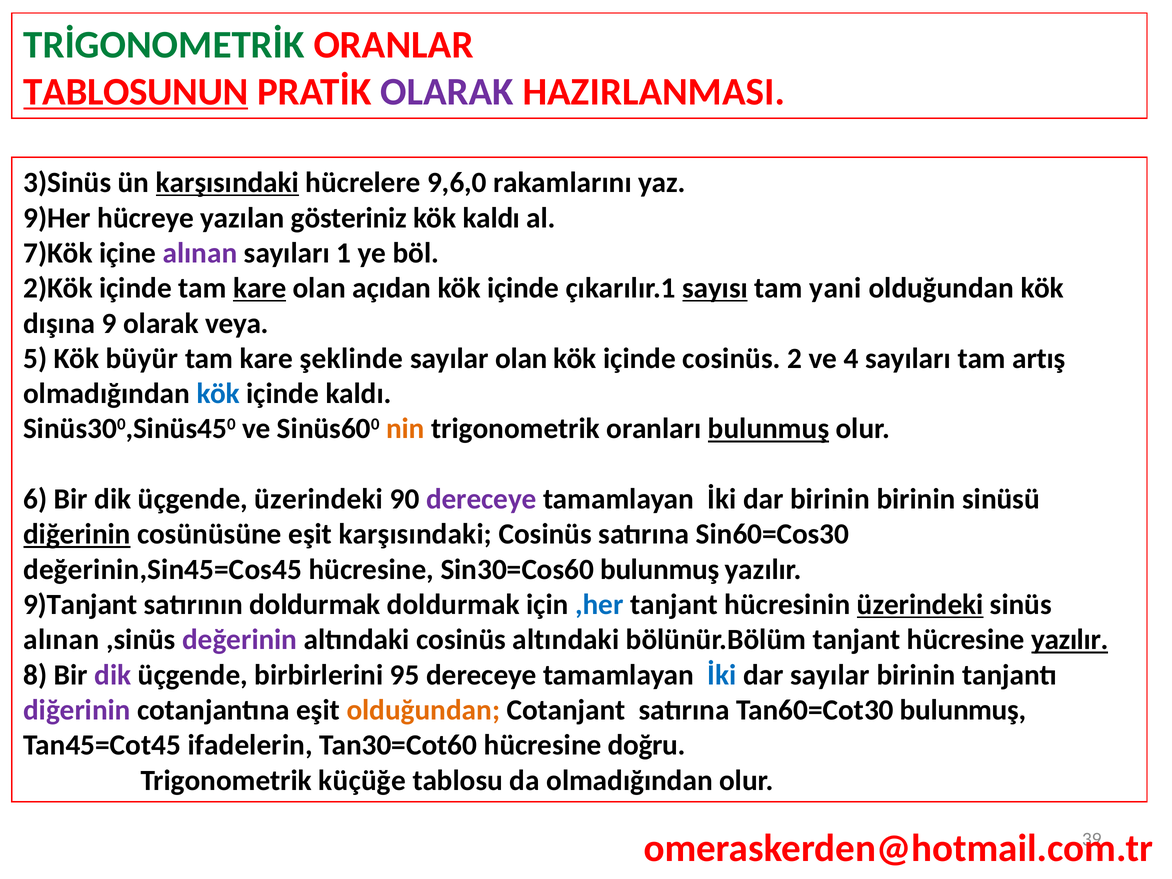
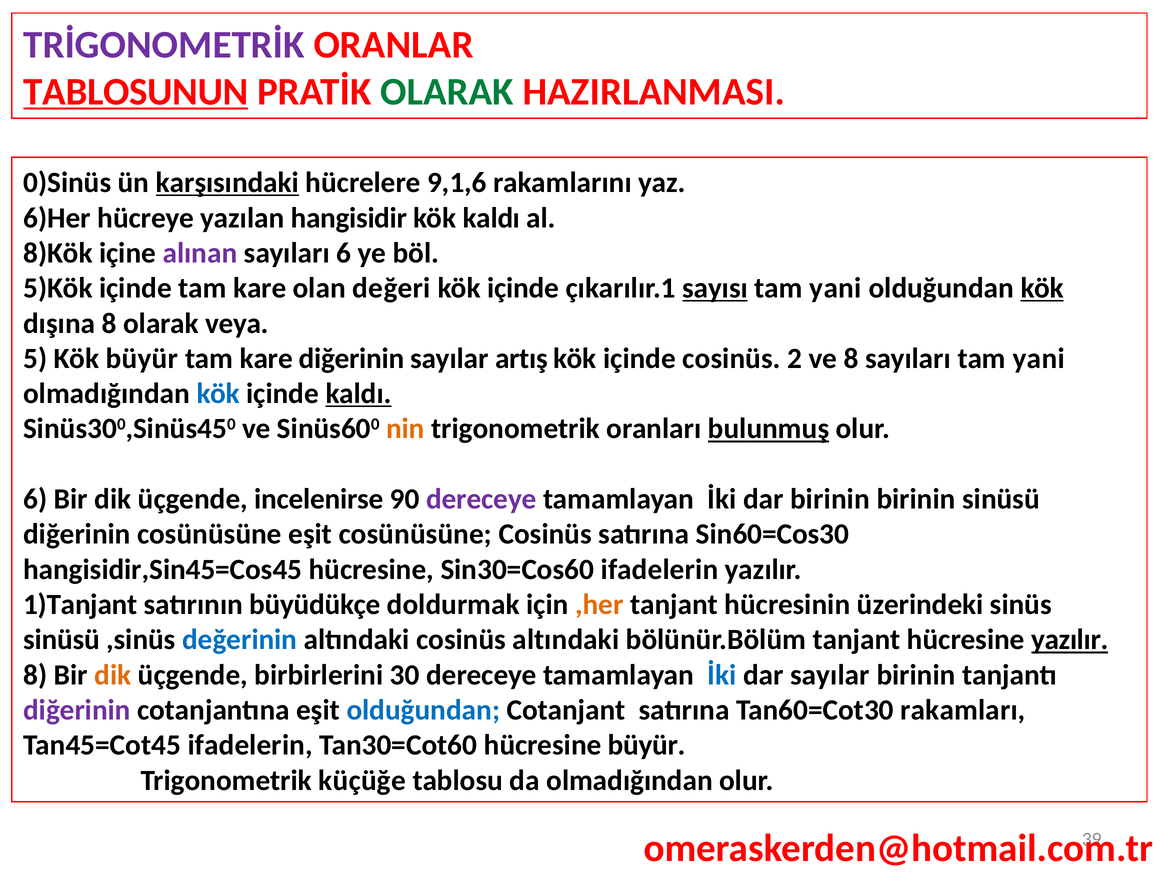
TRİGONOMETRİK colour: green -> purple
OLARAK at (447, 92) colour: purple -> green
3)Sinüs: 3)Sinüs -> 0)Sinüs
9,6,0: 9,6,0 -> 9,1,6
9)Her: 9)Her -> 6)Her
gösteriniz: gösteriniz -> hangisidir
7)Kök: 7)Kök -> 8)Kök
sayıları 1: 1 -> 6
2)Kök: 2)Kök -> 5)Kök
kare at (260, 288) underline: present -> none
açıdan: açıdan -> değeri
kök at (1042, 288) underline: none -> present
dışına 9: 9 -> 8
kare şeklinde: şeklinde -> diğerinin
sayılar olan: olan -> artış
ve 4: 4 -> 8
sayıları tam artış: artış -> yani
kaldı at (359, 394) underline: none -> present
üçgende üzerindeki: üzerindeki -> incelenirse
diğerinin at (77, 534) underline: present -> none
eşit karşısındaki: karşısındaki -> cosünüsüne
değerinin,Sin45=Cos45: değerinin,Sin45=Cos45 -> hangisidir,Sin45=Cos45
Sin30=Cos60 bulunmuş: bulunmuş -> ifadelerin
9)Tanjant: 9)Tanjant -> 1)Tanjant
satırının doldurmak: doldurmak -> büyüdükçe
,her colour: blue -> orange
üzerindeki at (920, 605) underline: present -> none
alınan at (61, 640): alınan -> sinüsü
değerinin colour: purple -> blue
dik at (113, 675) colour: purple -> orange
95: 95 -> 30
olduğundan at (423, 710) colour: orange -> blue
Tan60=Cot30 bulunmuş: bulunmuş -> rakamları
hücresine doğru: doğru -> büyür
